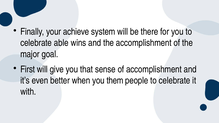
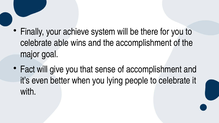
First: First -> Fact
them: them -> lying
